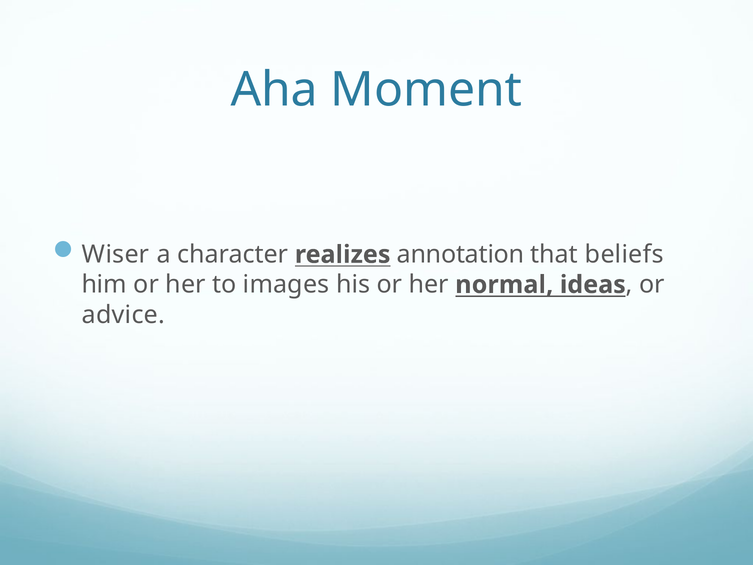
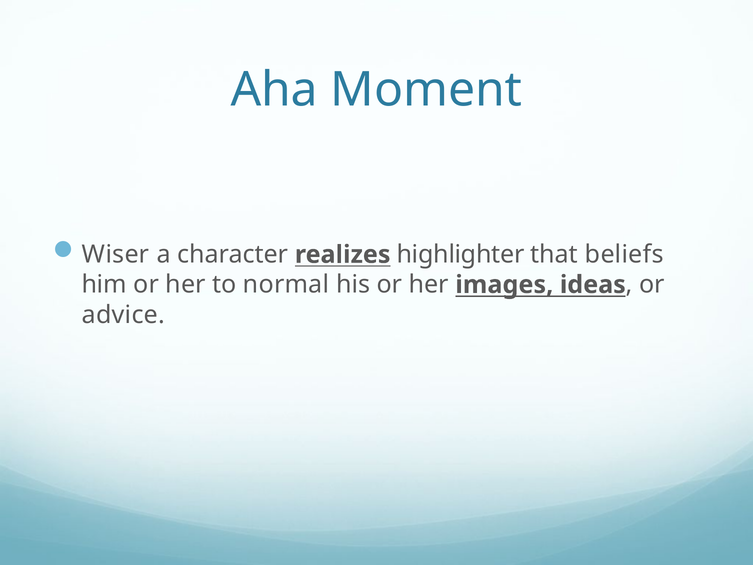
annotation: annotation -> highlighter
images: images -> normal
normal: normal -> images
